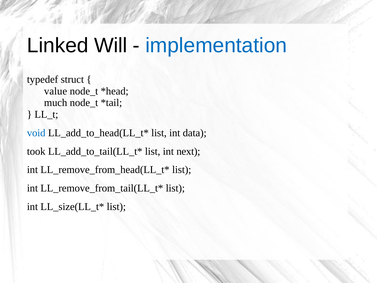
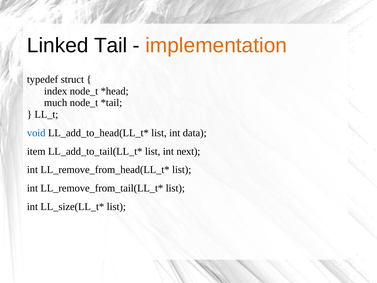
Will: Will -> Tail
implementation colour: blue -> orange
value: value -> index
took: took -> item
